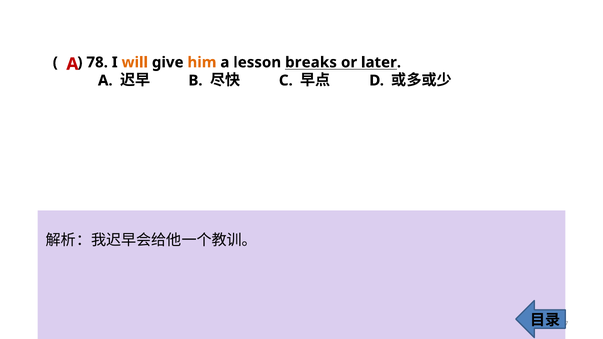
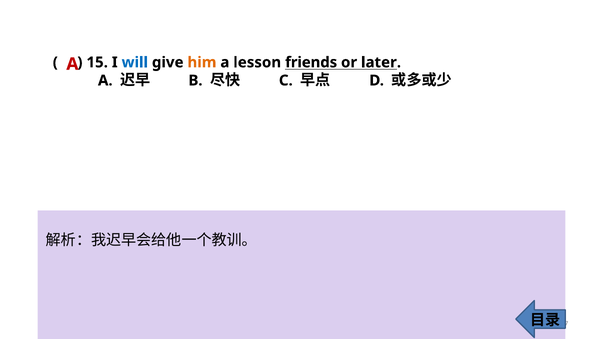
78: 78 -> 15
will colour: orange -> blue
breaks: breaks -> friends
